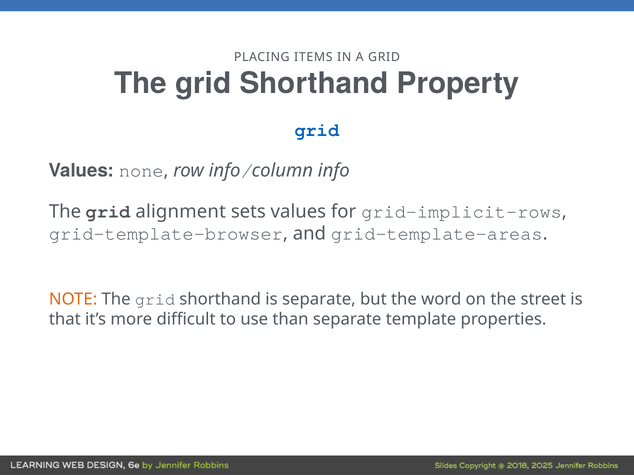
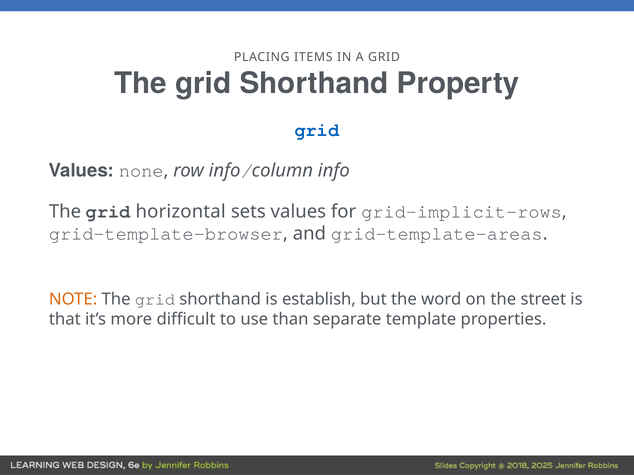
alignment: alignment -> horizontal
is separate: separate -> establish
